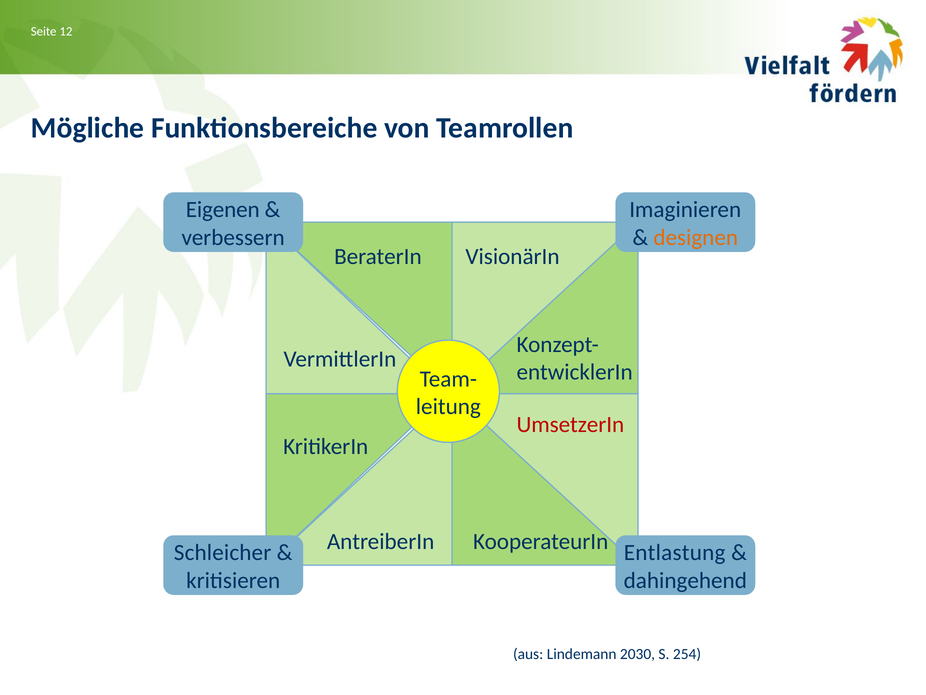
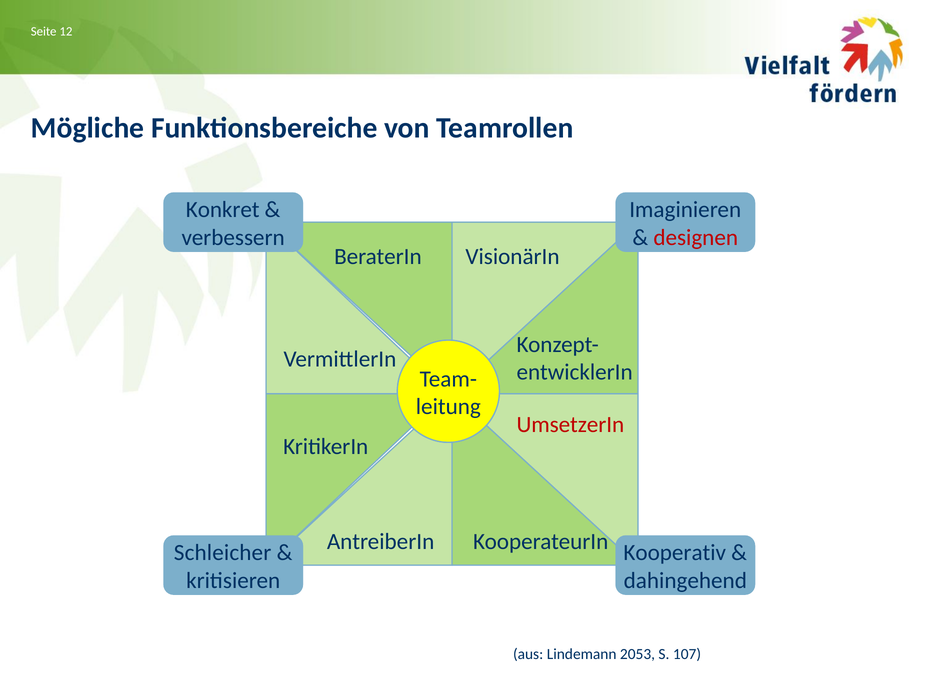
Eigenen: Eigenen -> Konkret
designen colour: orange -> red
Entlastung: Entlastung -> Kooperativ
2030: 2030 -> 2053
254: 254 -> 107
